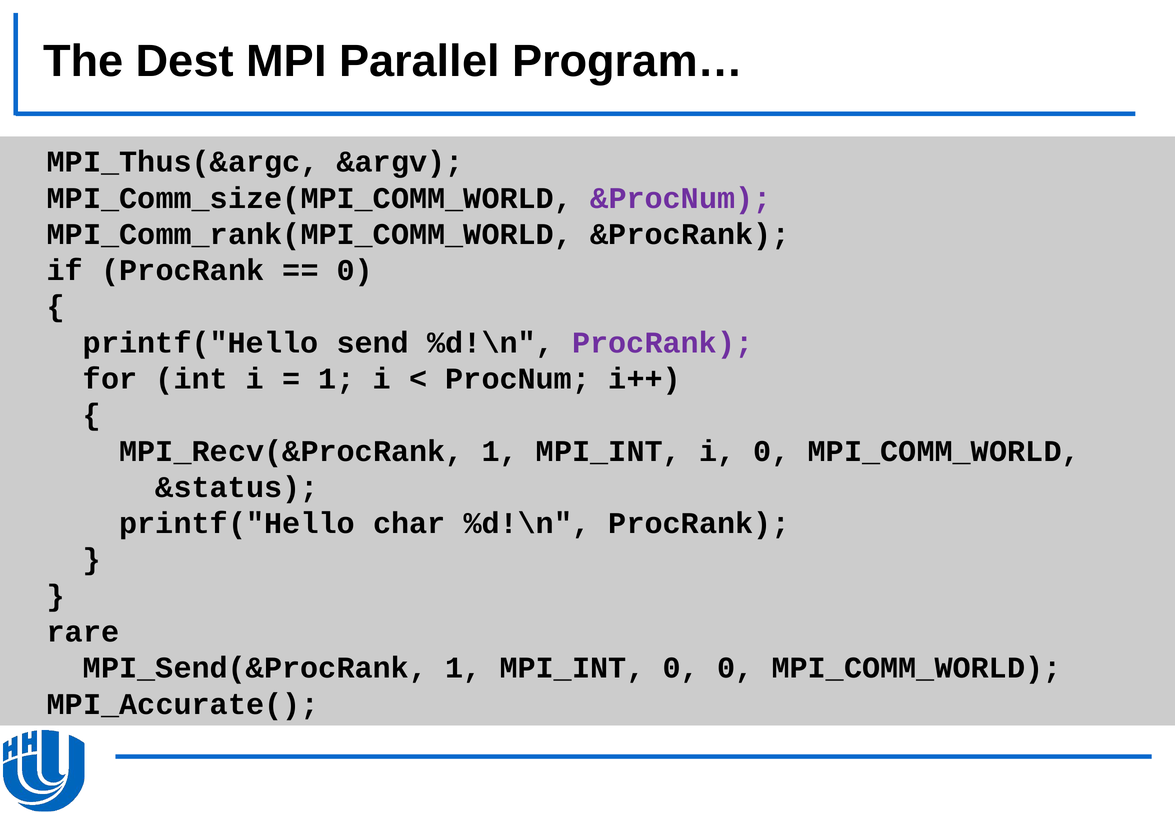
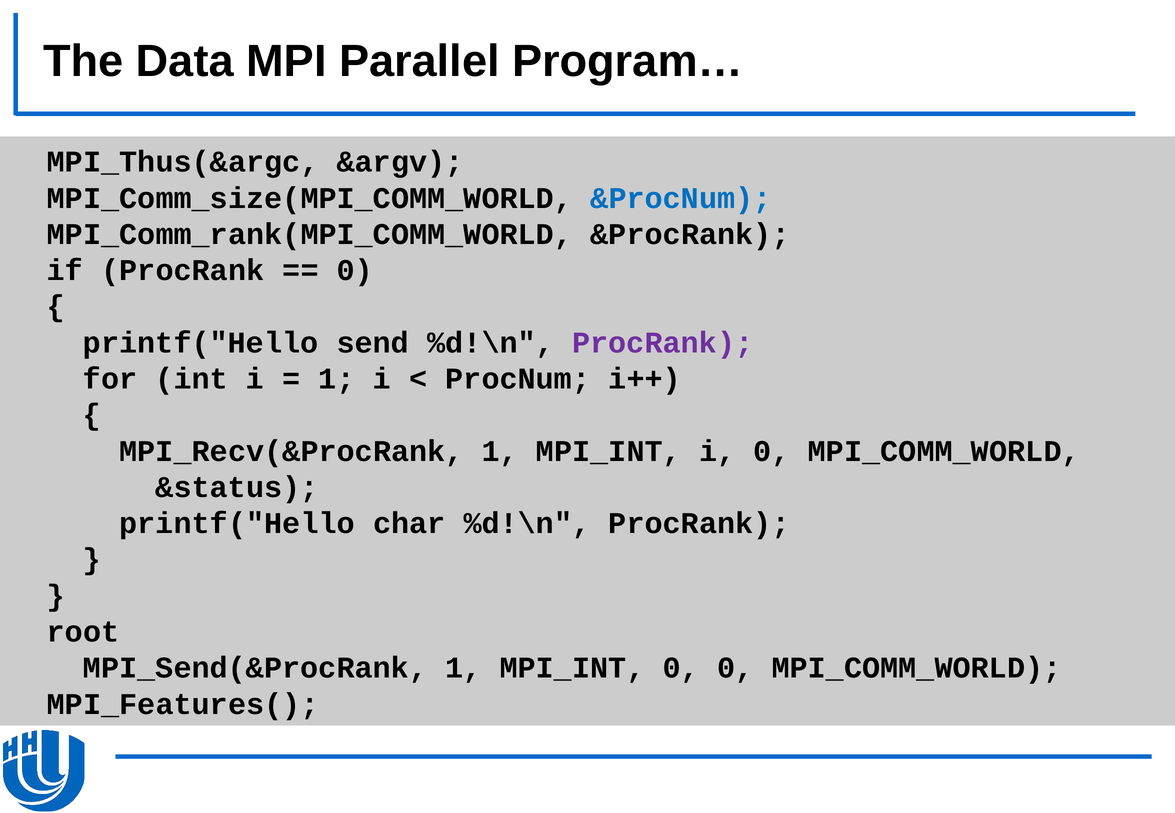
Dest: Dest -> Data
&ProcNum colour: purple -> blue
rare: rare -> root
MPI_Accurate(: MPI_Accurate( -> MPI_Features(
